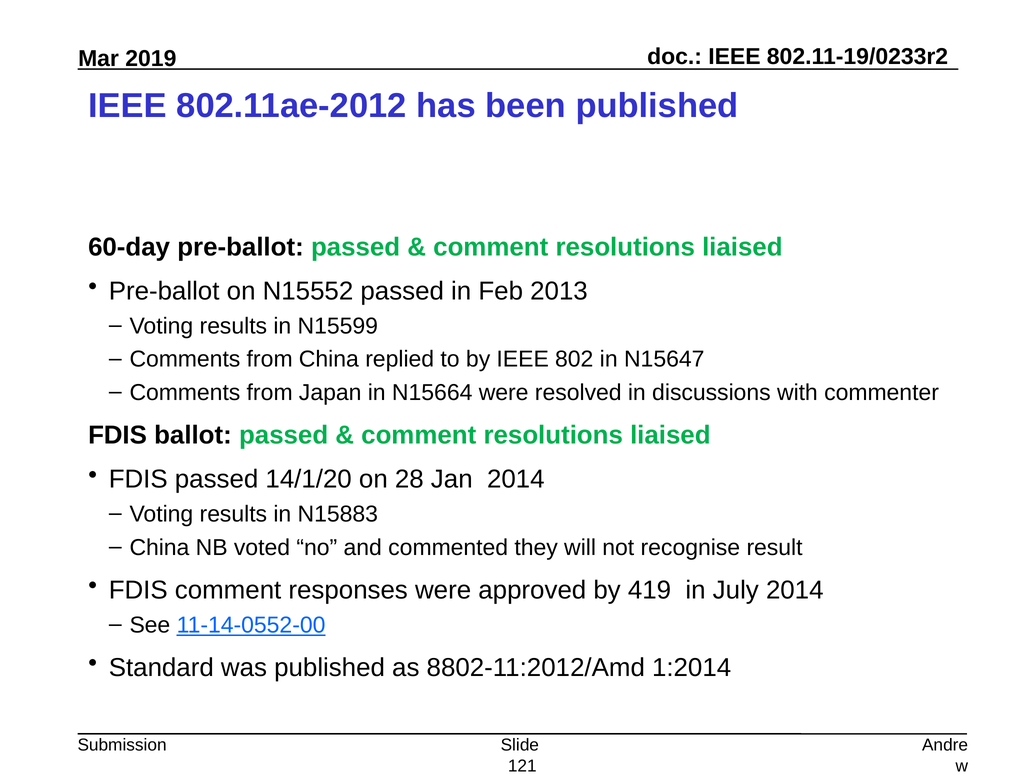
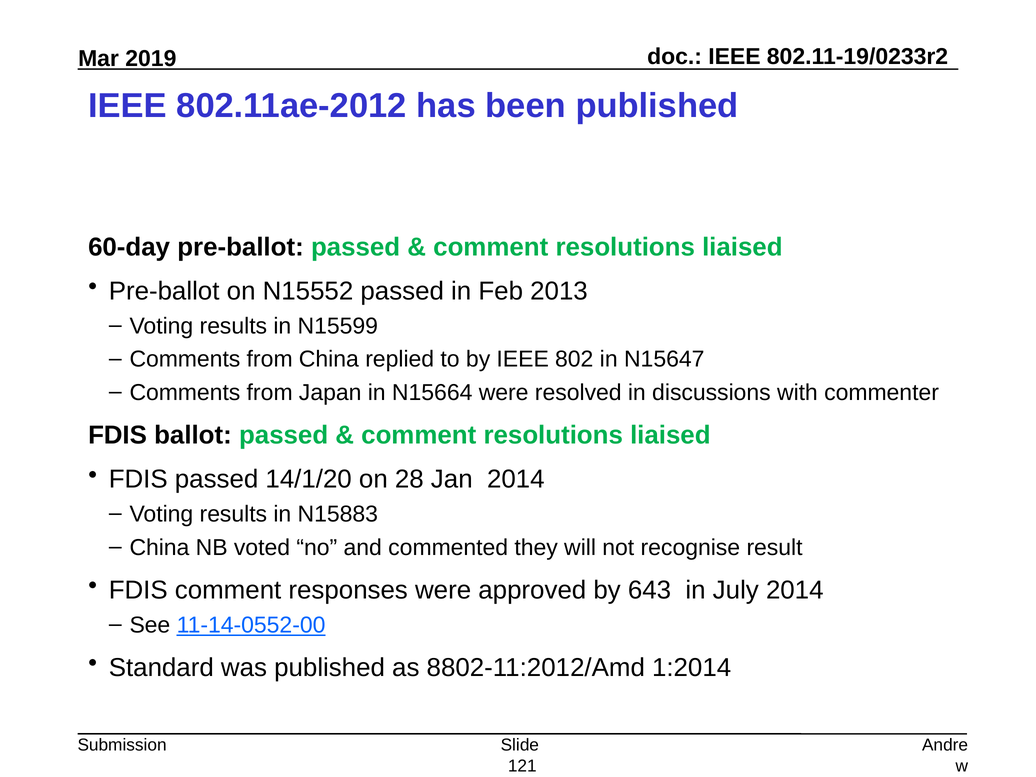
419: 419 -> 643
